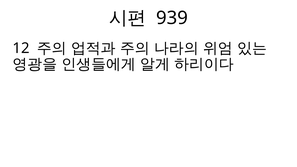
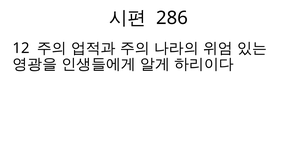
939: 939 -> 286
